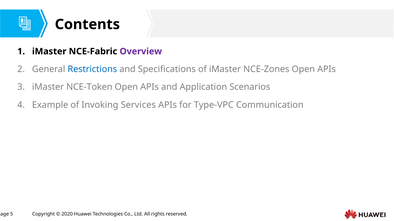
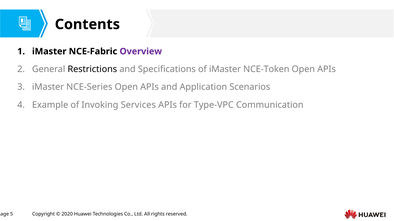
Restrictions colour: blue -> black
NCE-Zones: NCE-Zones -> NCE-Token
NCE-Token: NCE-Token -> NCE-Series
